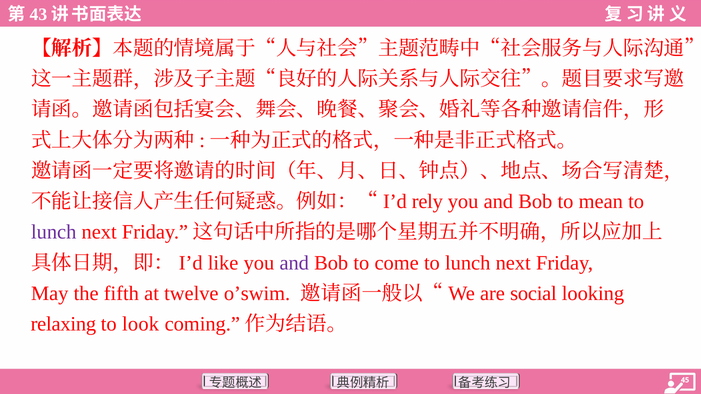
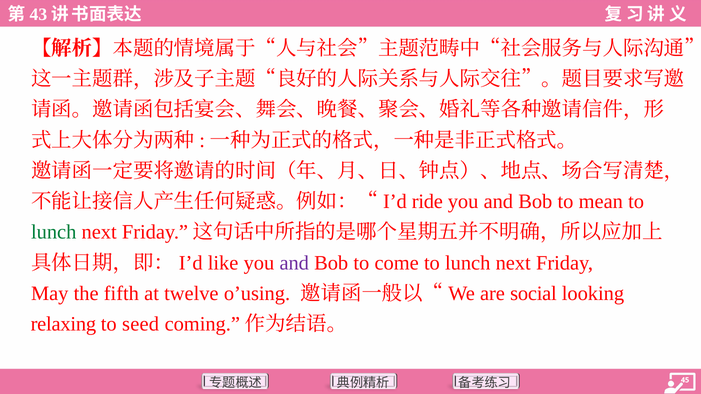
rely: rely -> ride
lunch at (54, 232) colour: purple -> green
o’swim: o’swim -> o’using
look: look -> seed
